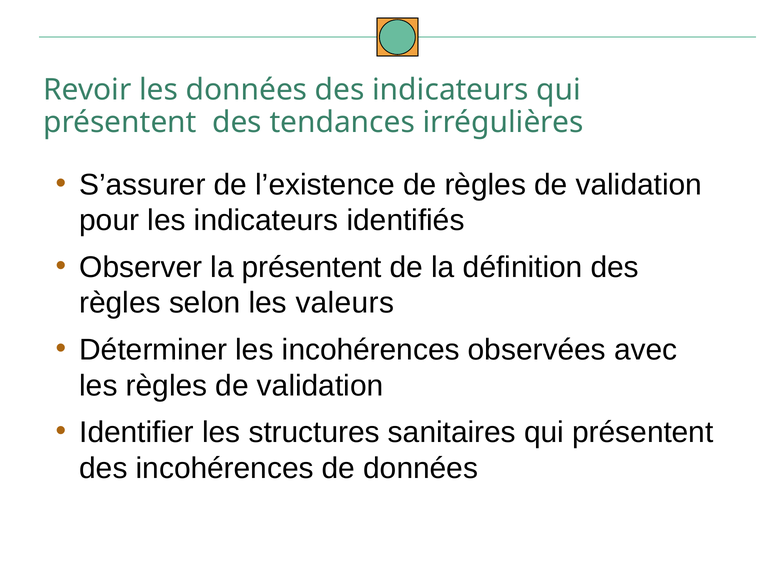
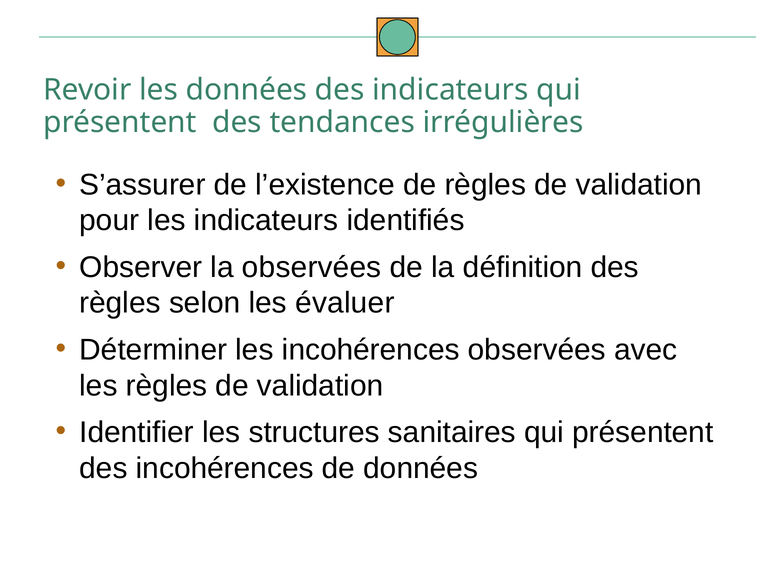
la présentent: présentent -> observées
valeurs: valeurs -> évaluer
